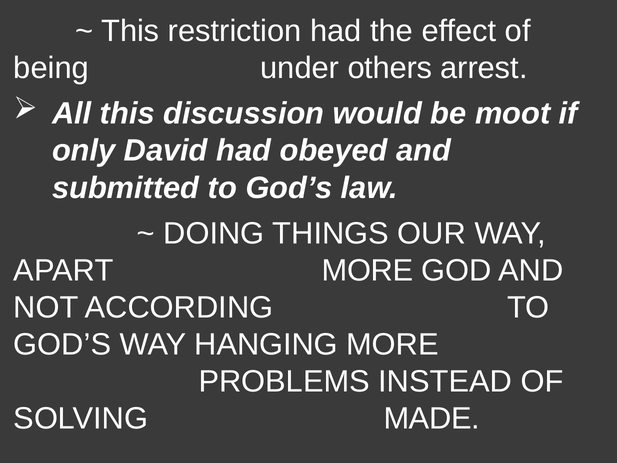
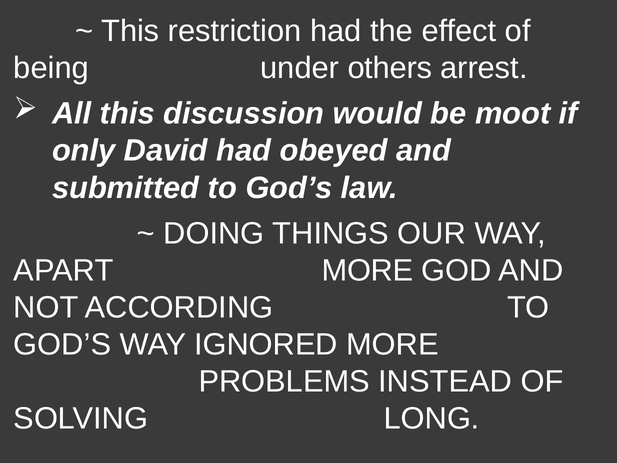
HANGING: HANGING -> IGNORED
MADE: MADE -> LONG
